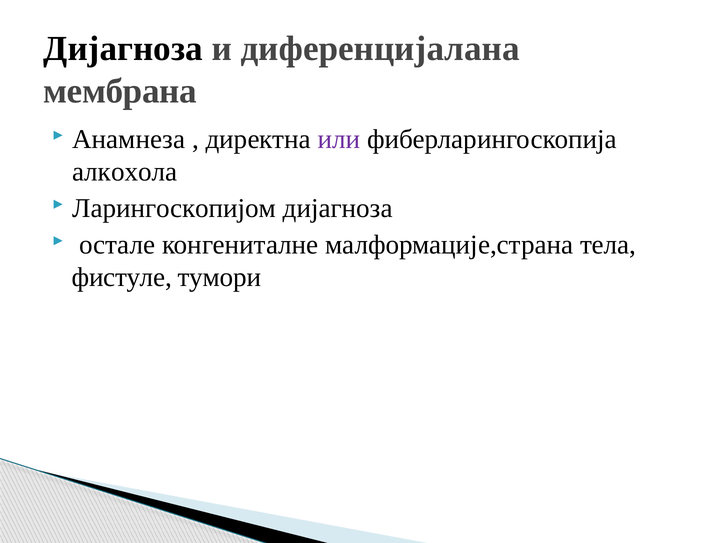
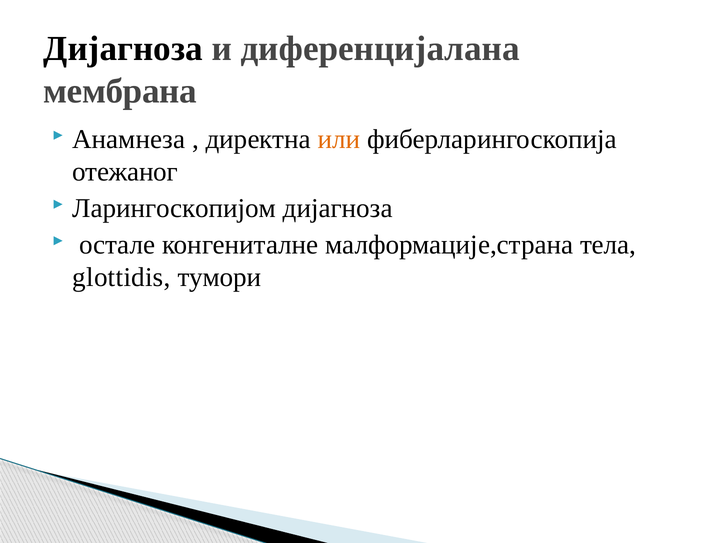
или colour: purple -> orange
алкохола: алкохола -> отежаног
фистуле: фистуле -> glottidis
